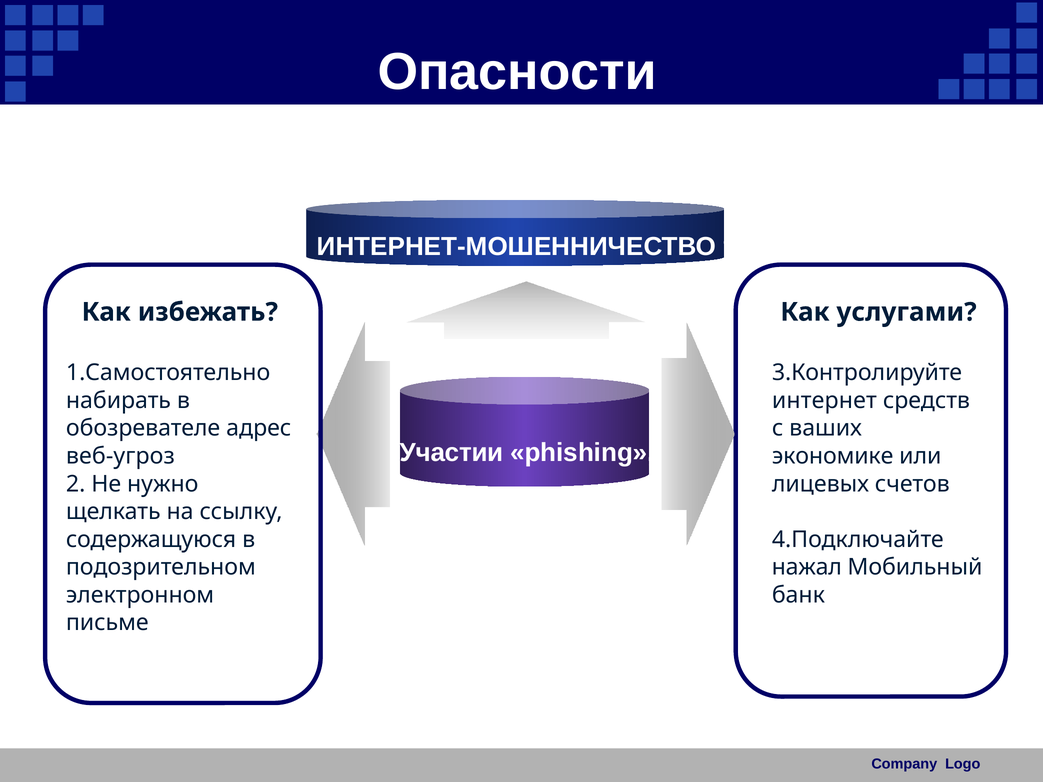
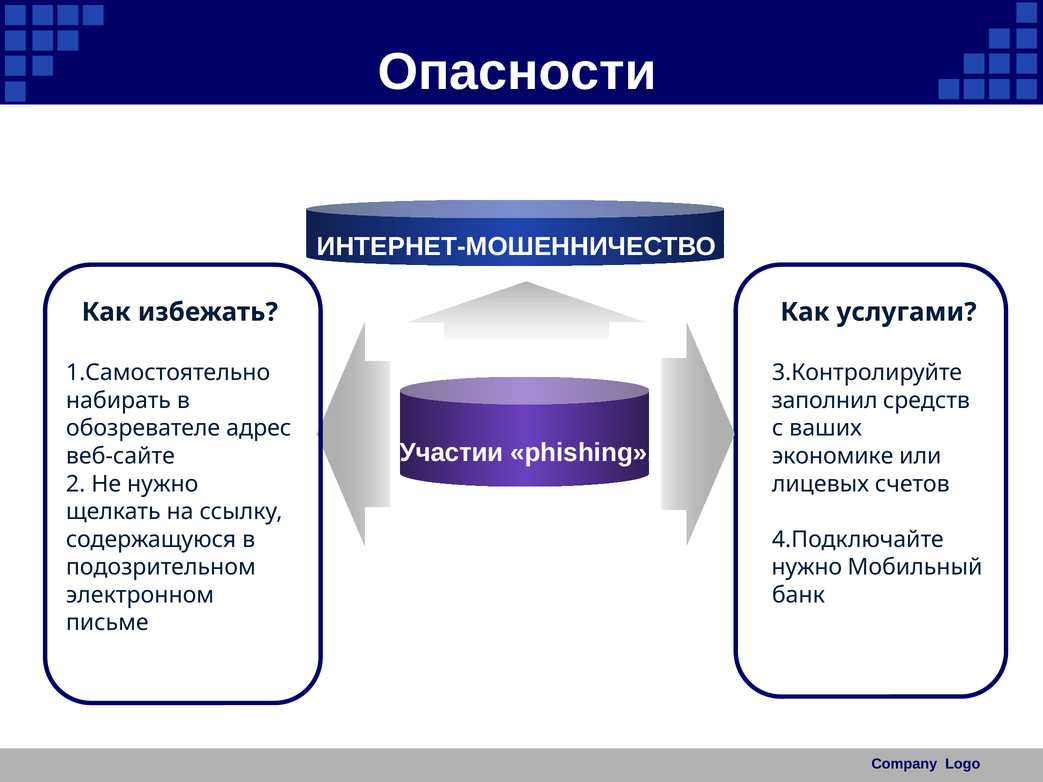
интернет: интернет -> заполнил
веб-угроз: веб-угроз -> веб-сайте
нажал at (807, 567): нажал -> нужно
